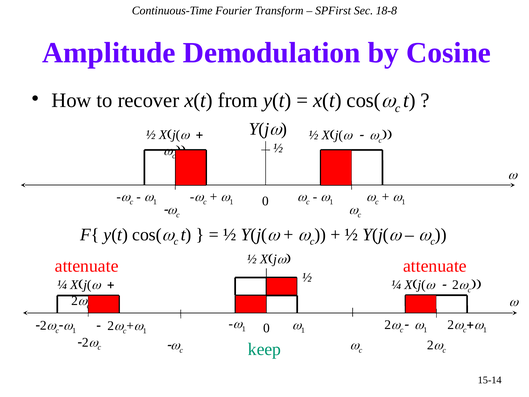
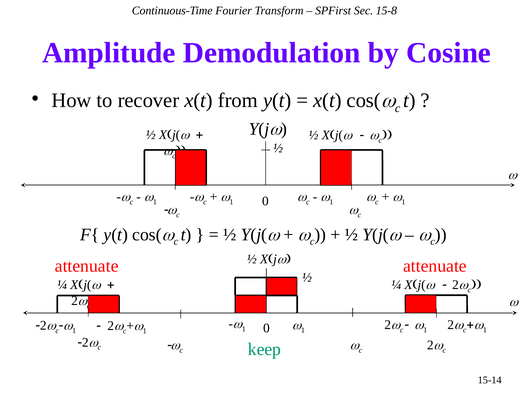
18-8: 18-8 -> 15-8
